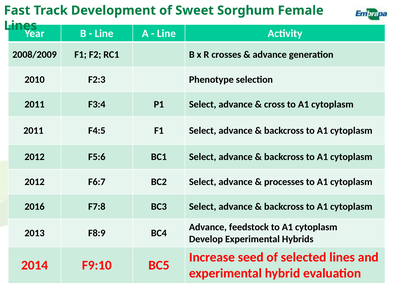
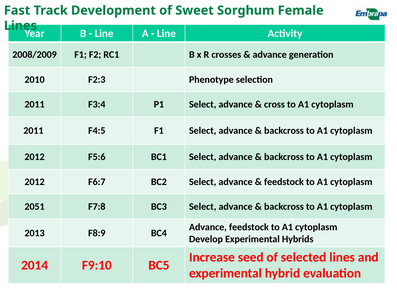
processes at (284, 182): processes -> feedstock
2016: 2016 -> 2051
